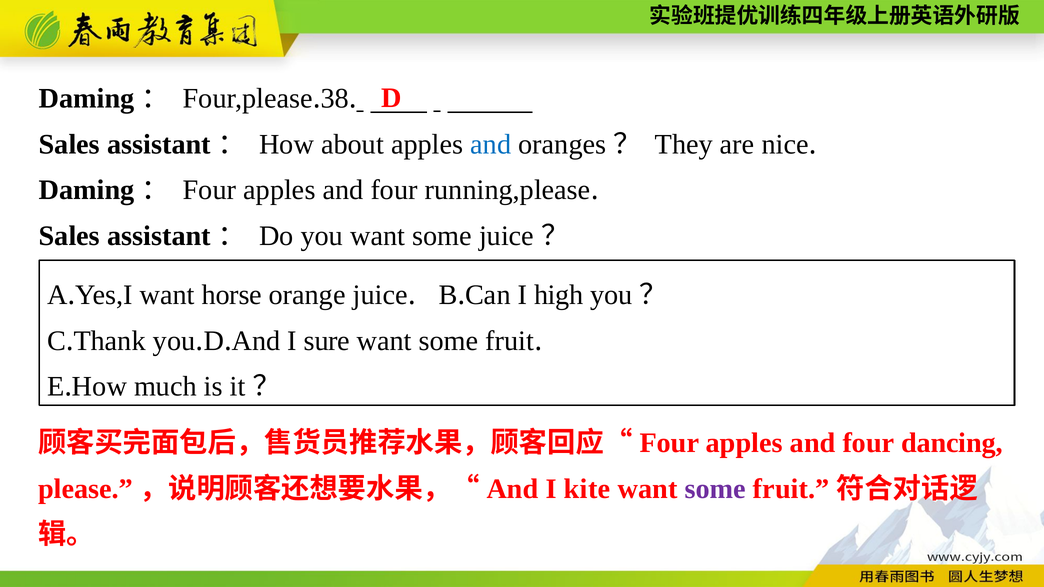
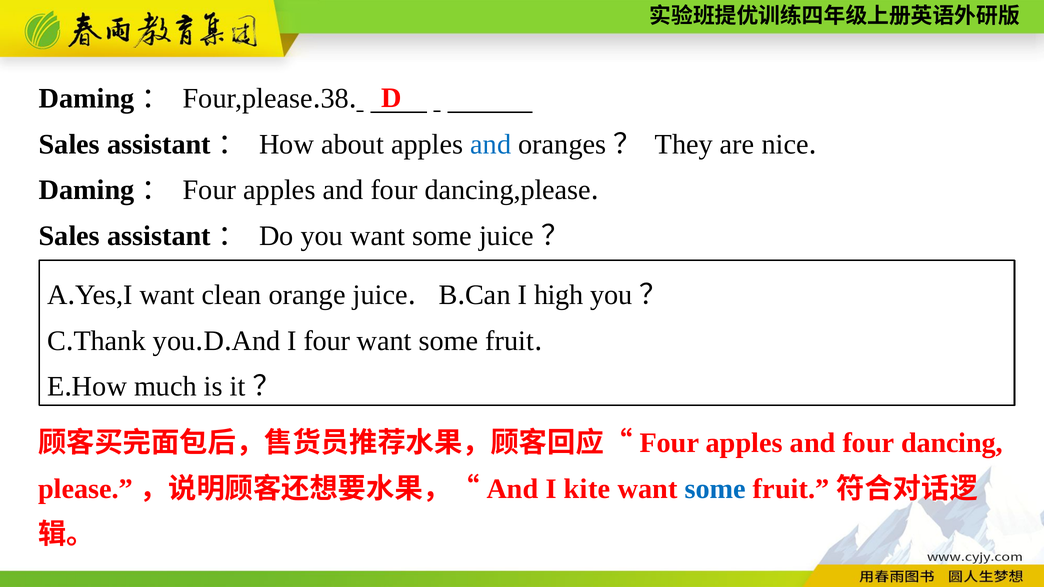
running,please: running,please -> dancing,please
horse: horse -> clean
I sure: sure -> four
some at (715, 489) colour: purple -> blue
